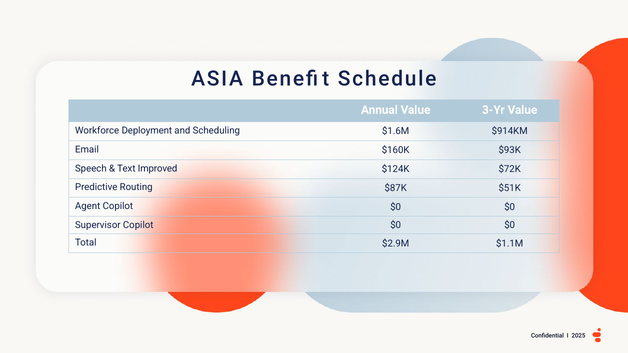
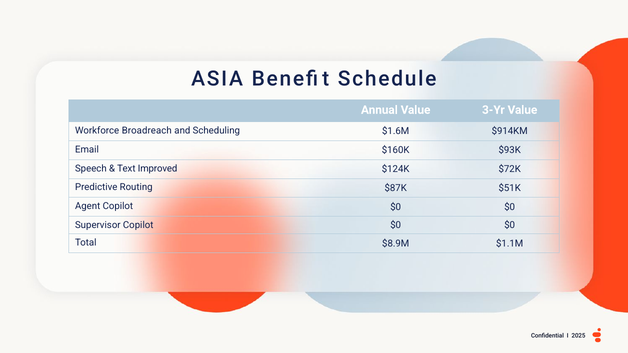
Deployment: Deployment -> Broadreach
$2.9M: $2.9M -> $8.9M
